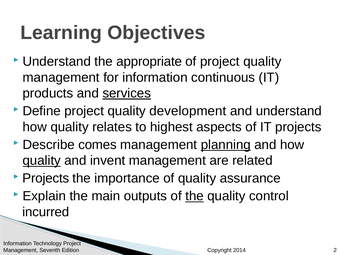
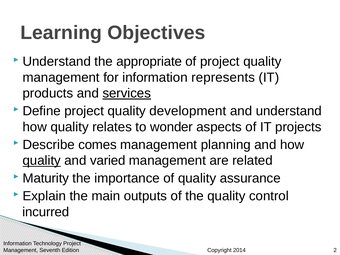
continuous: continuous -> represents
highest: highest -> wonder
planning underline: present -> none
invent: invent -> varied
Projects at (46, 178): Projects -> Maturity
the at (195, 196) underline: present -> none
